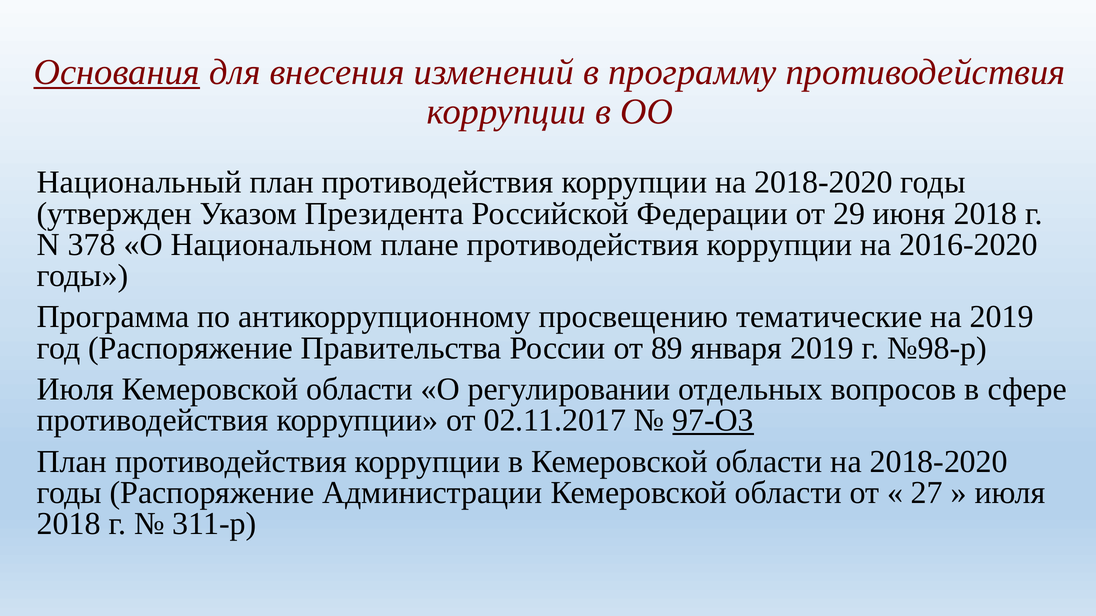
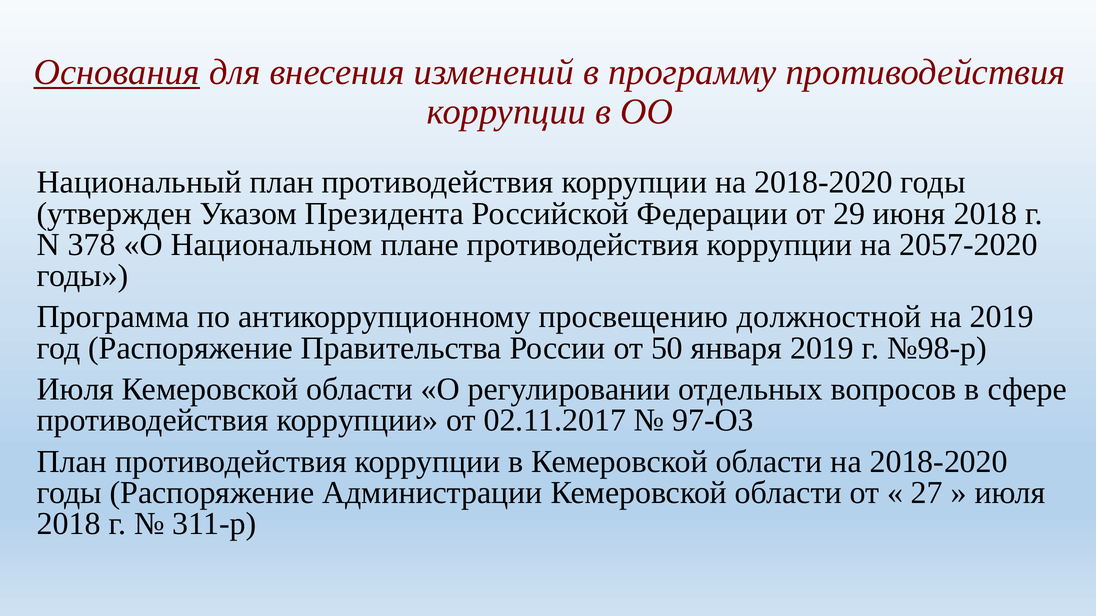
2016-2020: 2016-2020 -> 2057-2020
тематические: тематические -> должностной
89: 89 -> 50
97-ОЗ underline: present -> none
